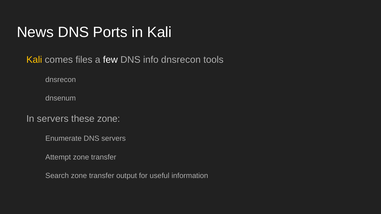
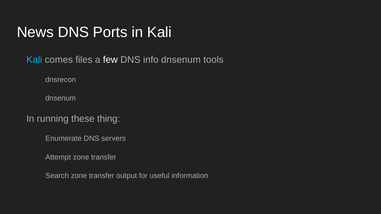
Kali at (34, 60) colour: yellow -> light blue
info dnsrecon: dnsrecon -> dnsenum
In servers: servers -> running
these zone: zone -> thing
